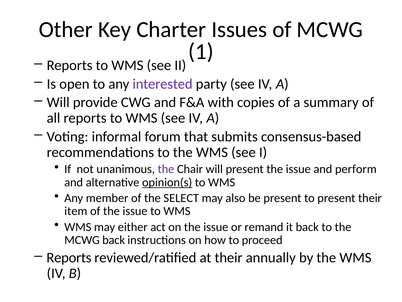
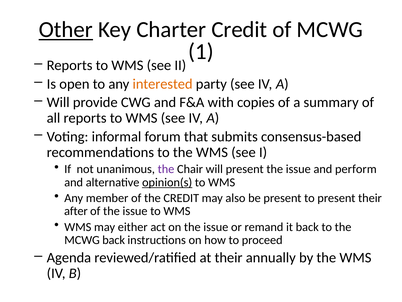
Other underline: none -> present
Charter Issues: Issues -> Credit
interested colour: purple -> orange
the SELECT: SELECT -> CREDIT
item: item -> after
Reports at (69, 257): Reports -> Agenda
